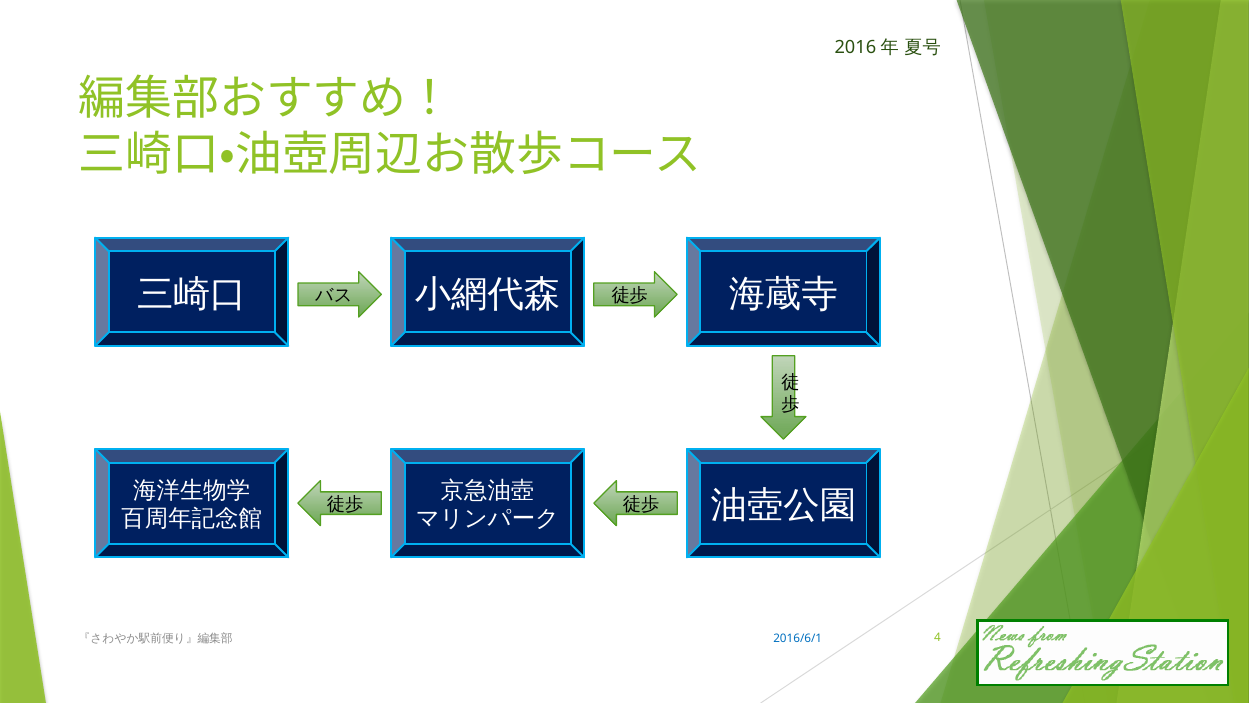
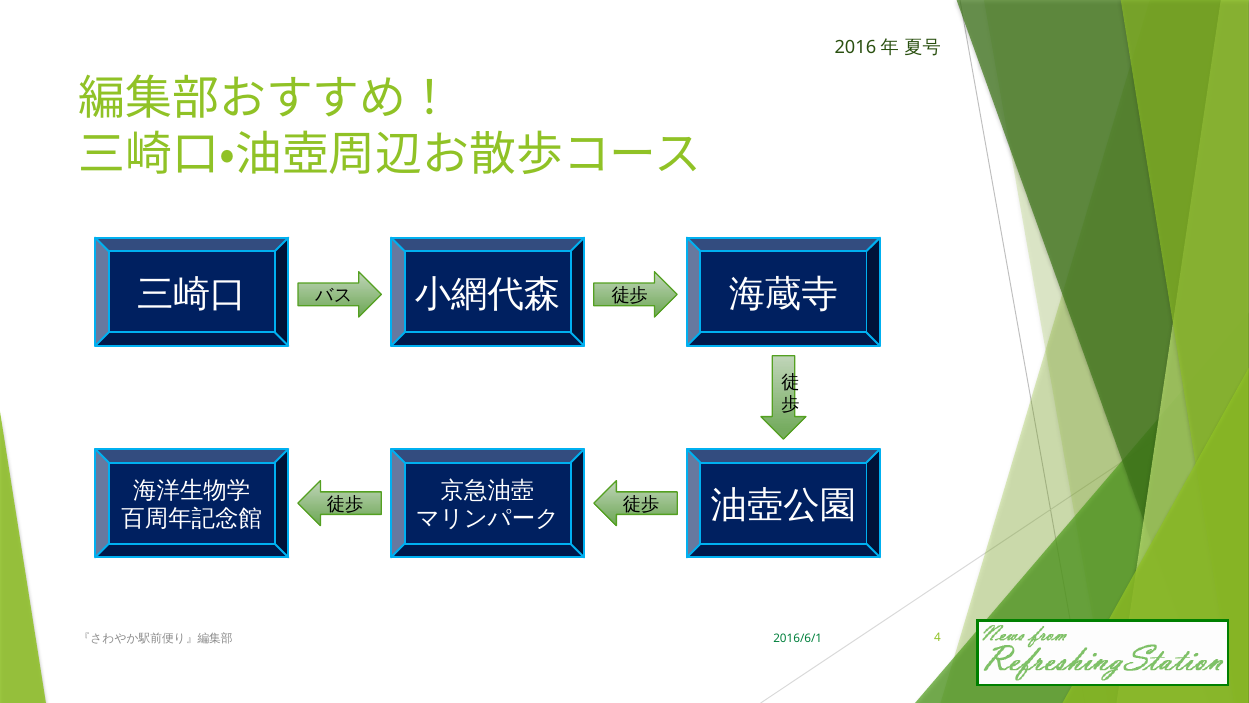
2016/6/1 colour: blue -> green
